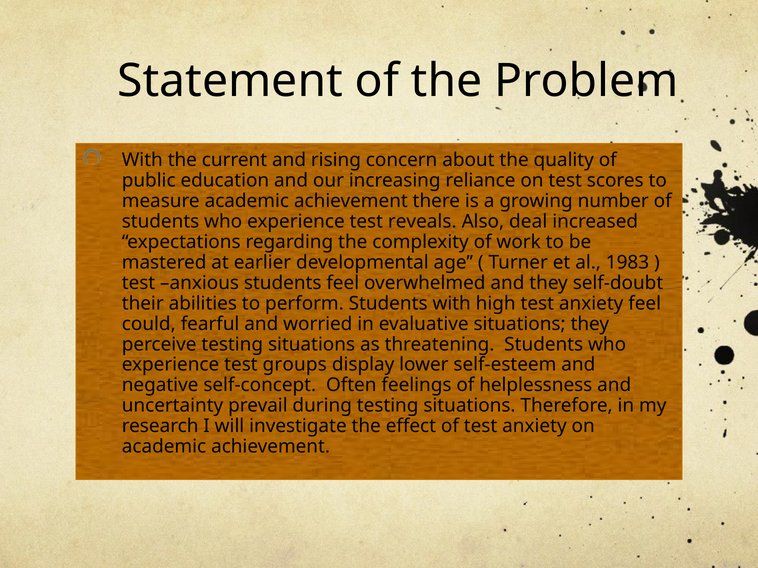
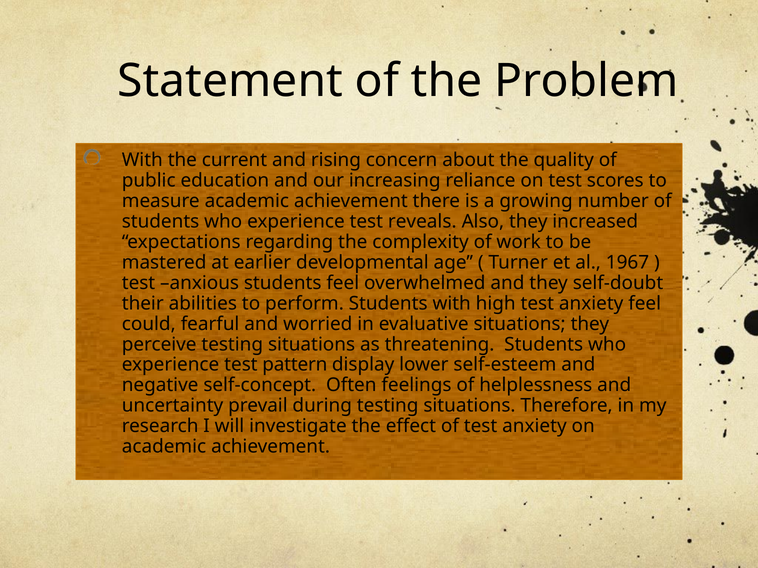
Also deal: deal -> they
1983: 1983 -> 1967
groups: groups -> pattern
